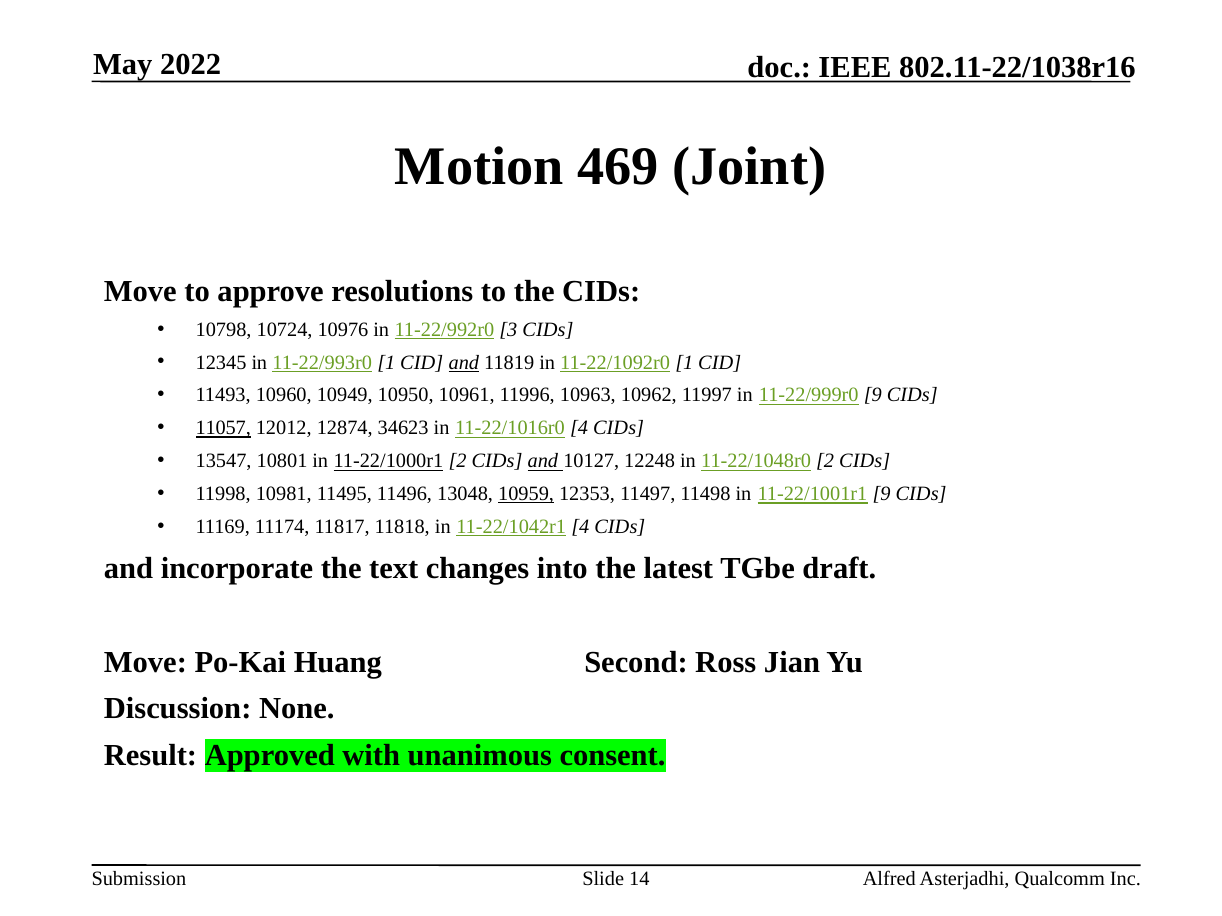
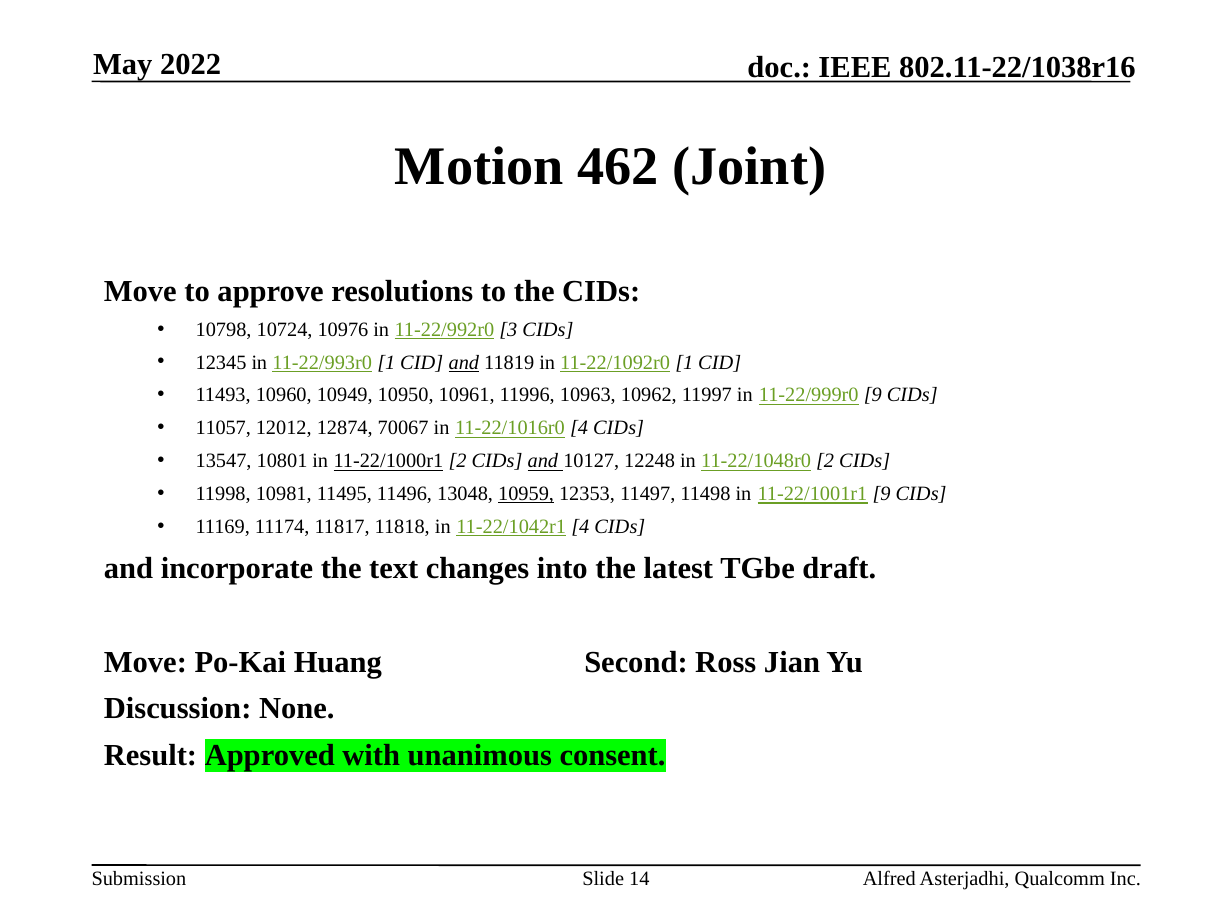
469: 469 -> 462
11057 underline: present -> none
34623: 34623 -> 70067
